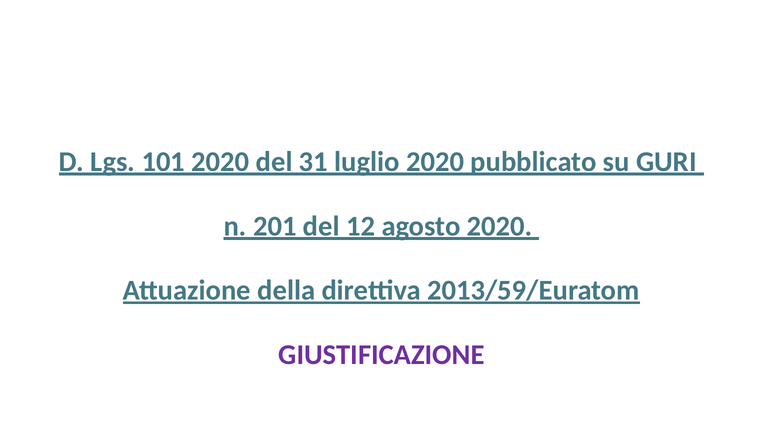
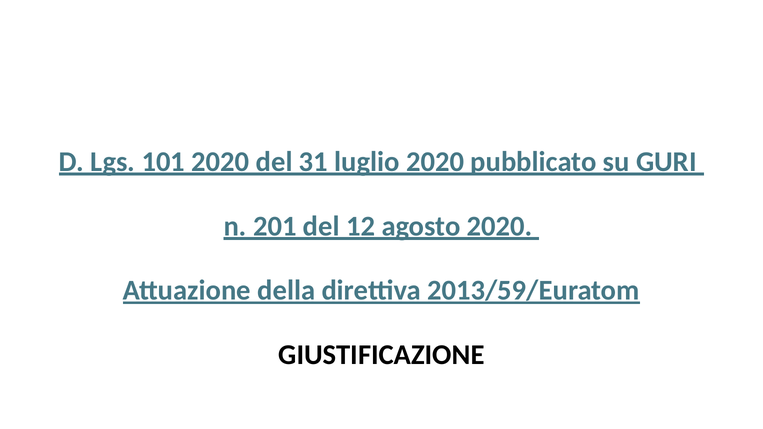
GIUSTIFICAZIONE colour: purple -> black
